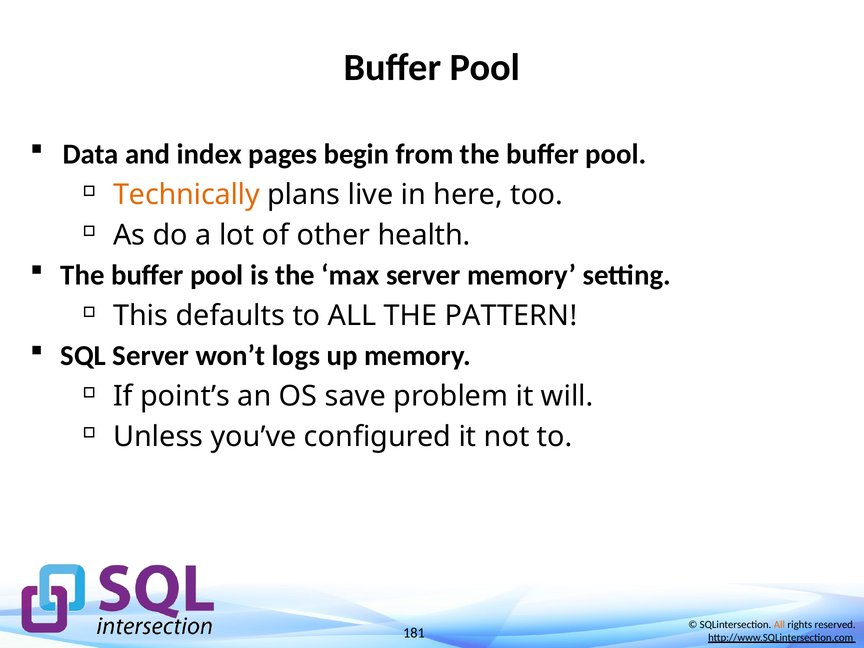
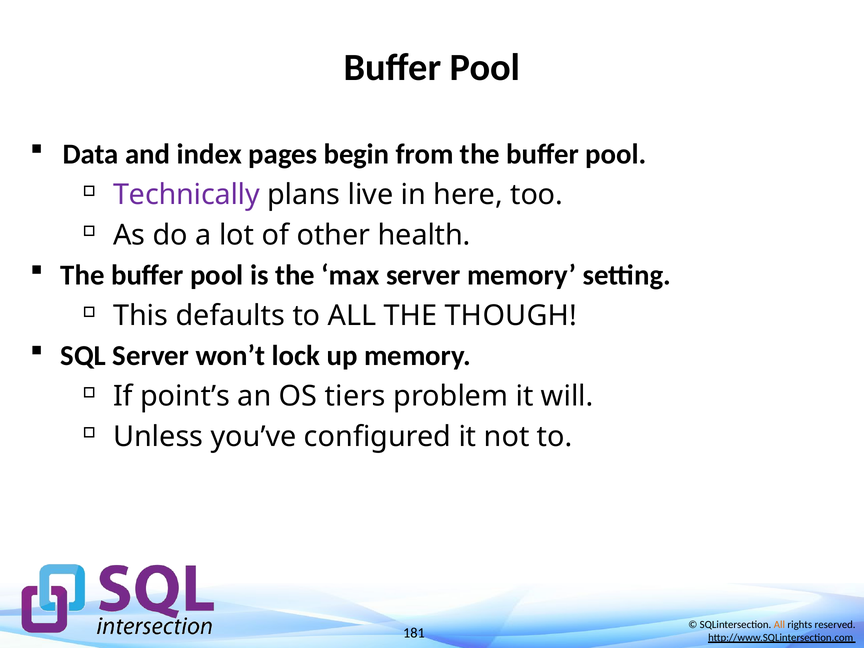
Technically colour: orange -> purple
PATTERN: PATTERN -> THOUGH
logs: logs -> lock
save: save -> tiers
